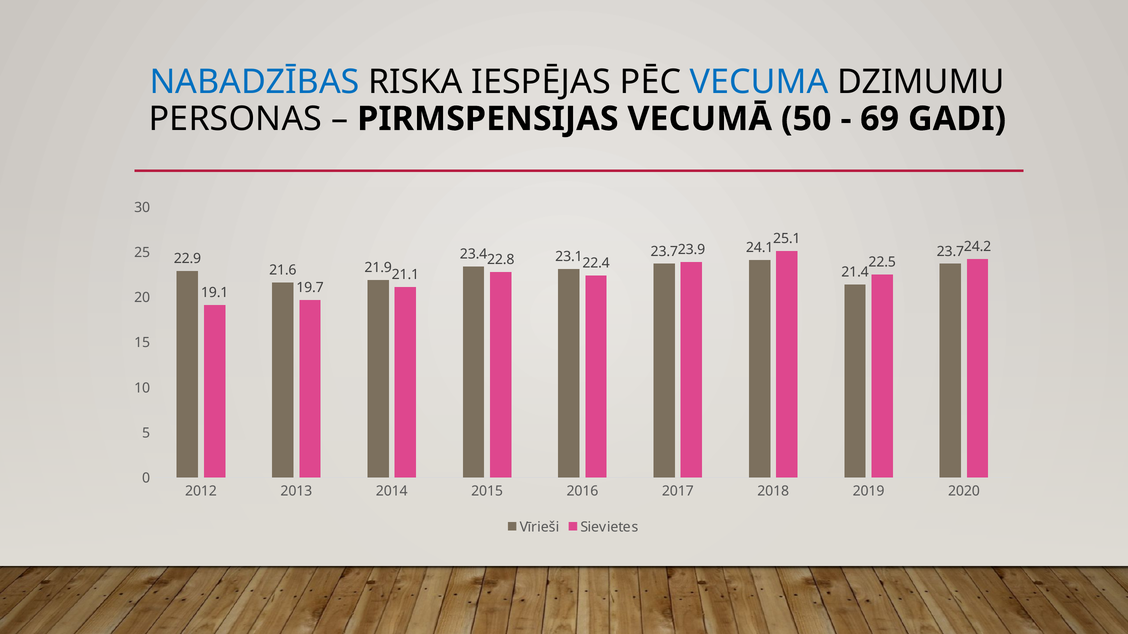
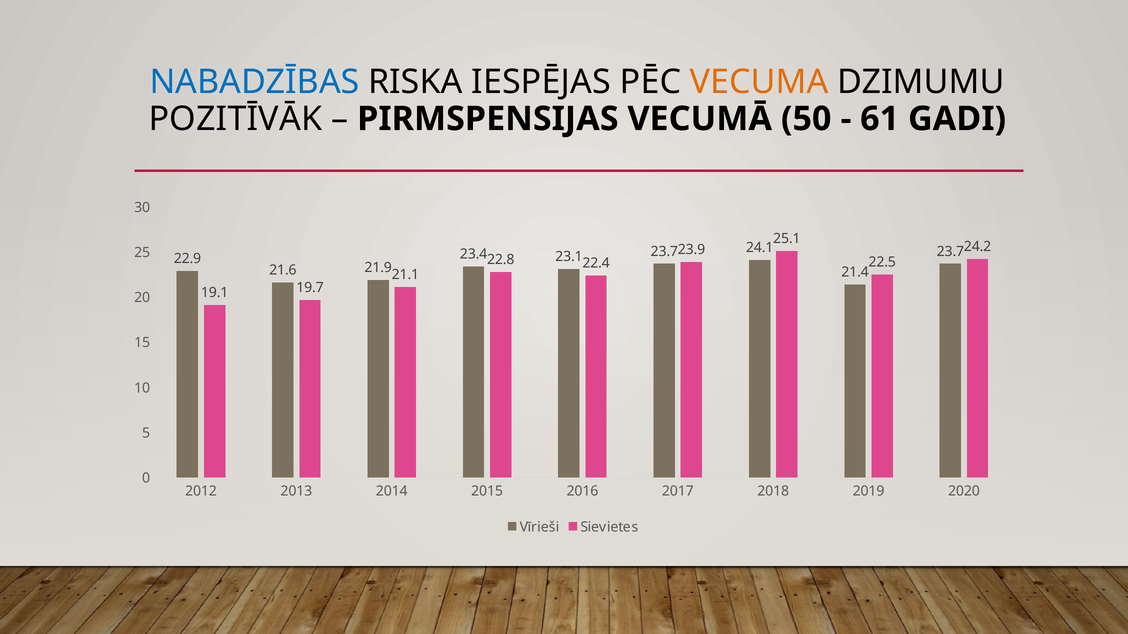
VECUMA colour: blue -> orange
PERSONAS: PERSONAS -> POZITĪVĀK
69: 69 -> 61
